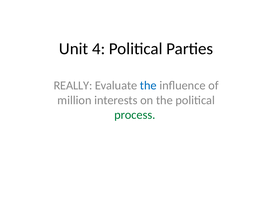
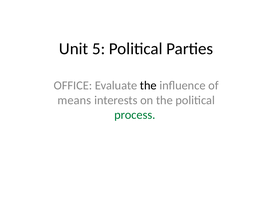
4: 4 -> 5
REALLY: REALLY -> OFFICE
the at (148, 86) colour: blue -> black
million: million -> means
